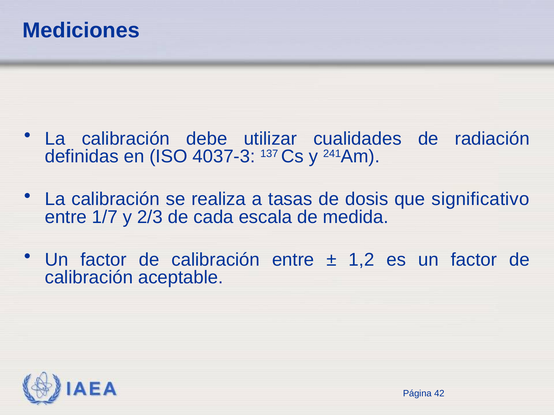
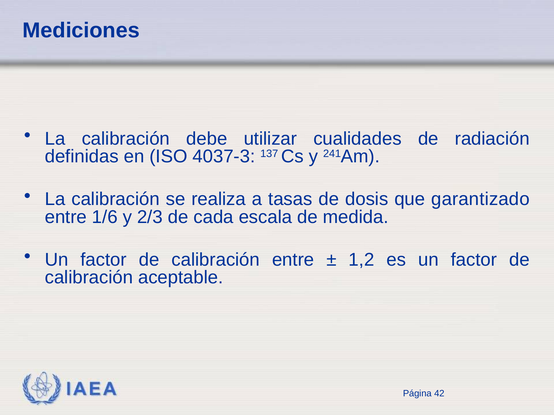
significativo: significativo -> garantizado
1/7: 1/7 -> 1/6
